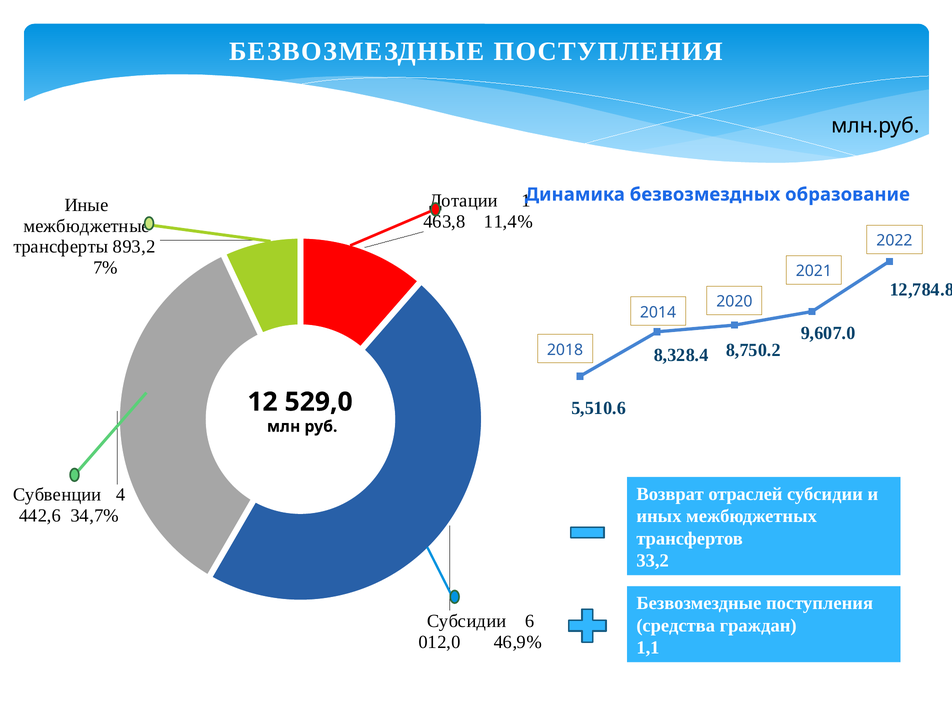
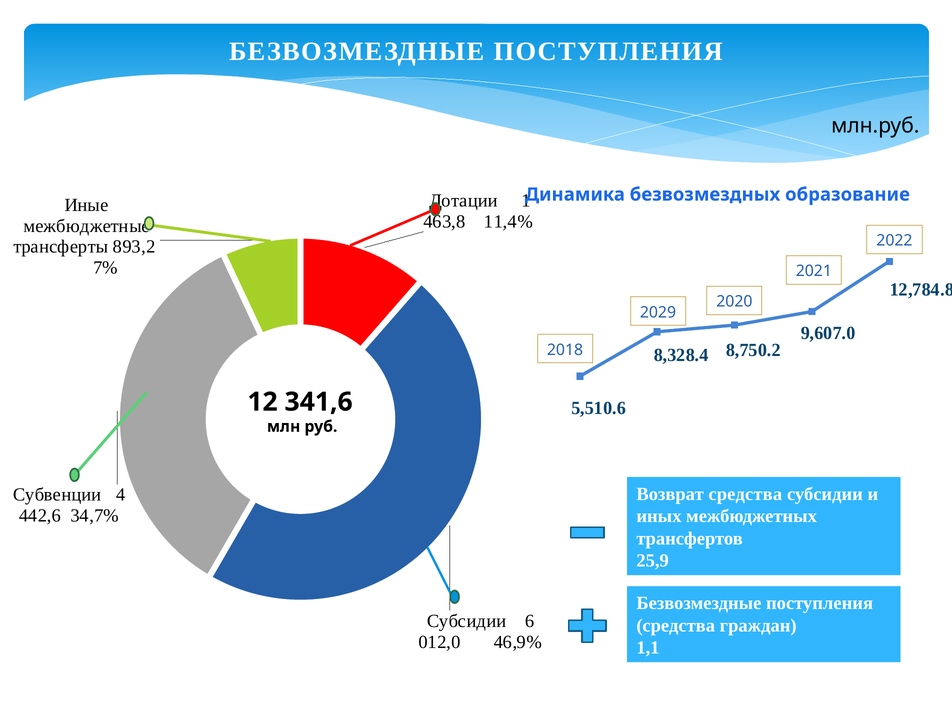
2014: 2014 -> 2029
529,0: 529,0 -> 341,6
Возврат отраслей: отраслей -> средства
33,2: 33,2 -> 25,9
